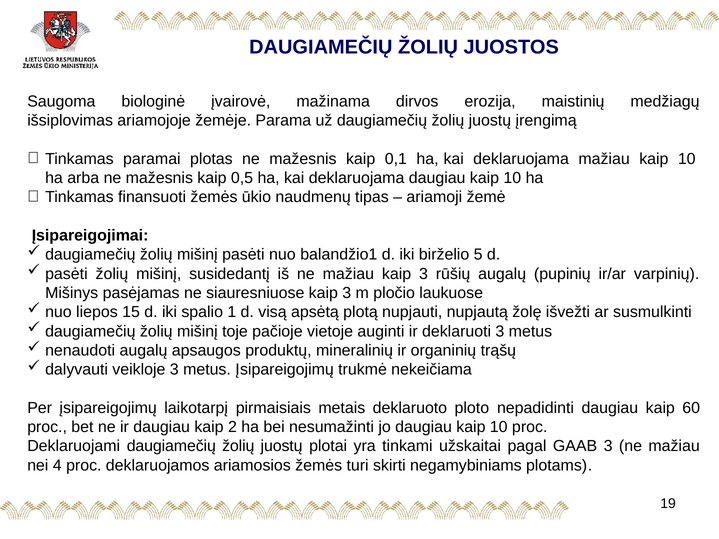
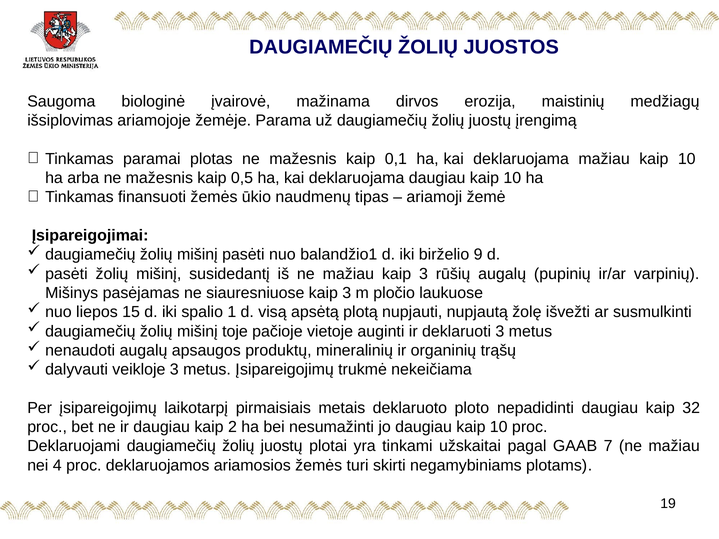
5: 5 -> 9
60: 60 -> 32
GAAB 3: 3 -> 7
